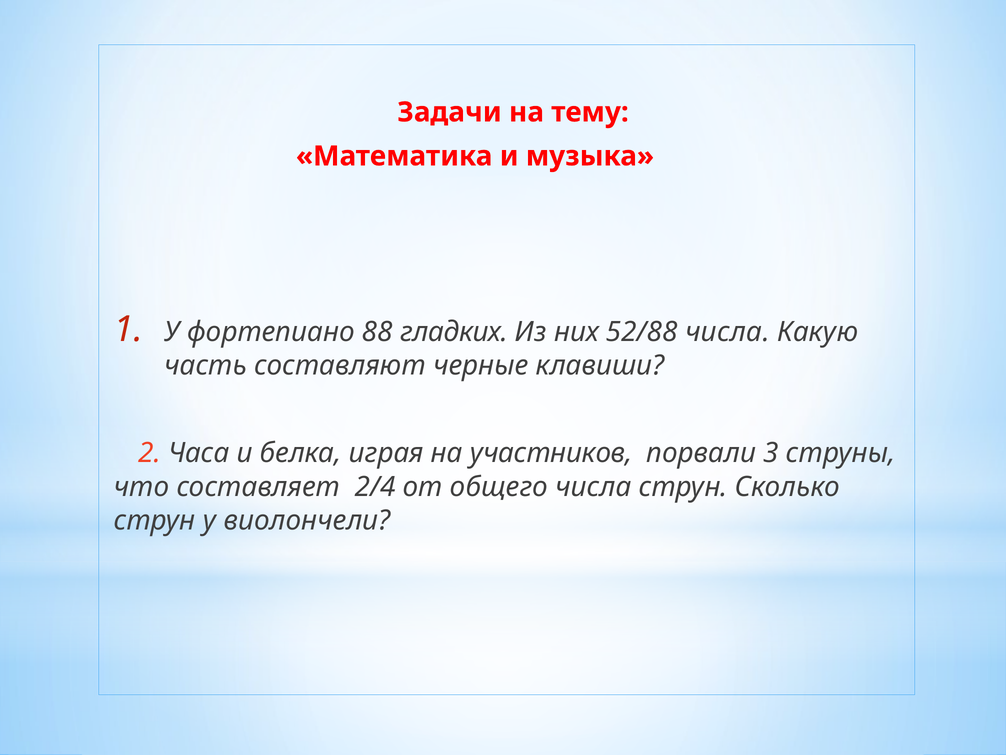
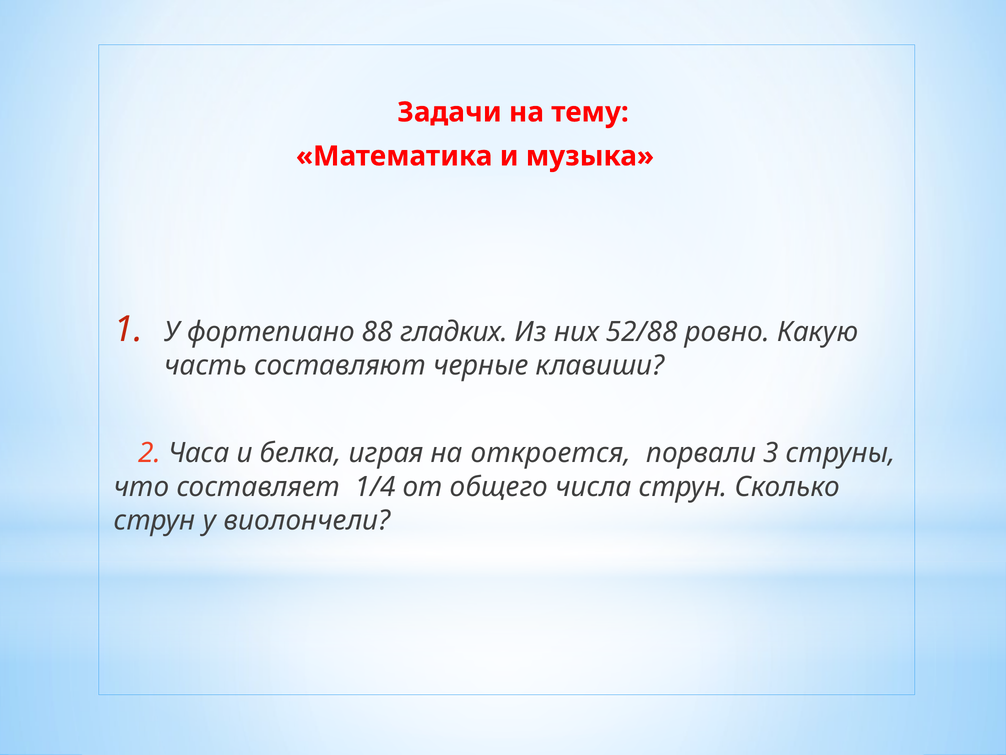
52/88 числа: числа -> ровно
участников: участников -> откроется
2/4: 2/4 -> 1/4
